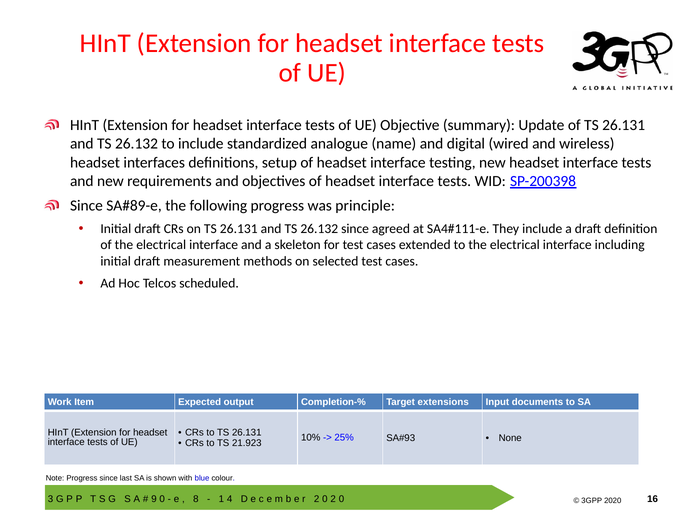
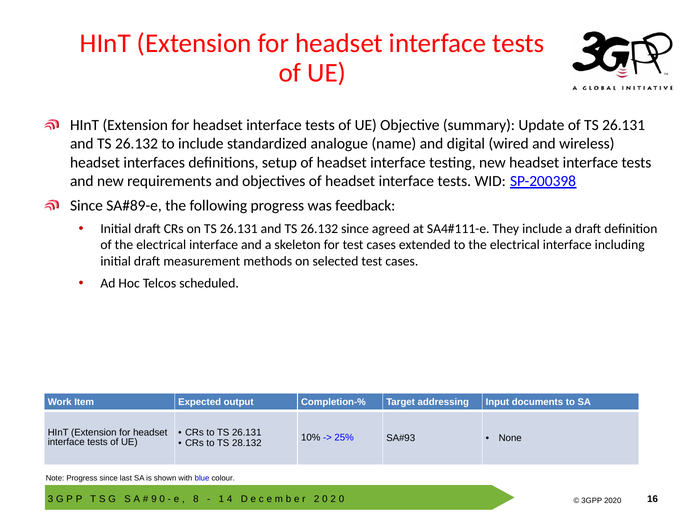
principle: principle -> feedback
extensions: extensions -> addressing
21.923: 21.923 -> 28.132
